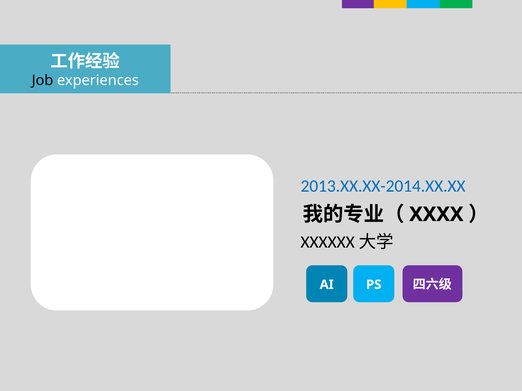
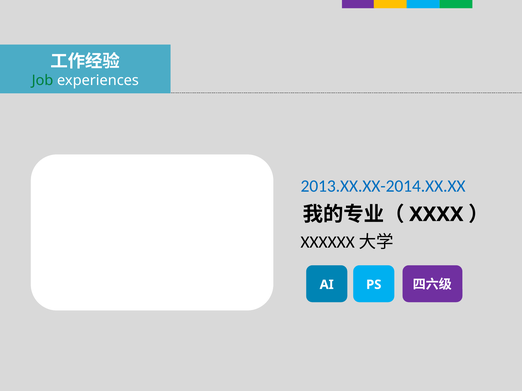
Job colour: black -> green
